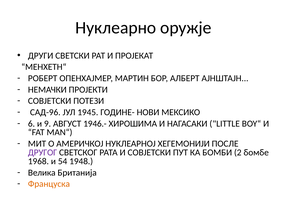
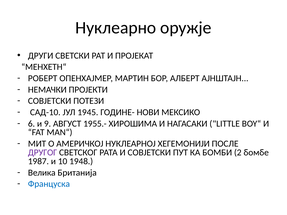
САД-96: САД-96 -> САД-10
1946.-: 1946.- -> 1955.-
1968: 1968 -> 1987
54: 54 -> 10
Француска colour: orange -> blue
